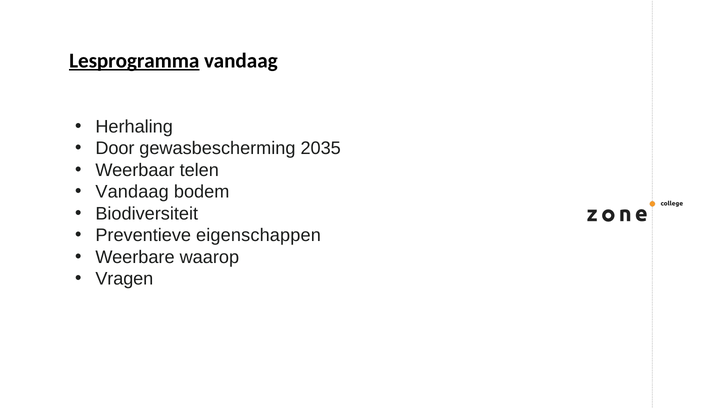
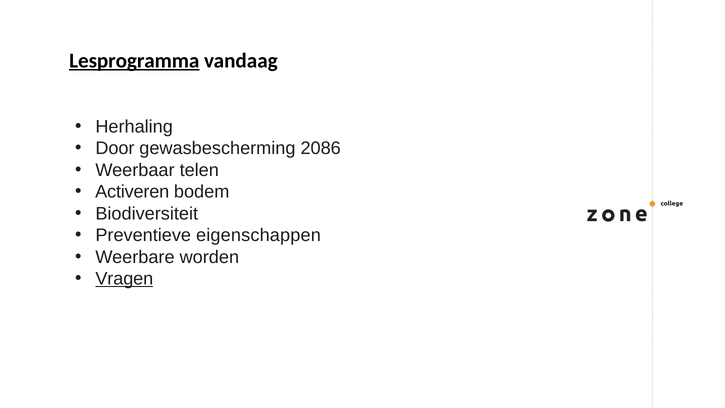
2035: 2035 -> 2086
Vandaag at (132, 192): Vandaag -> Activeren
waarop: waarop -> worden
Vragen underline: none -> present
